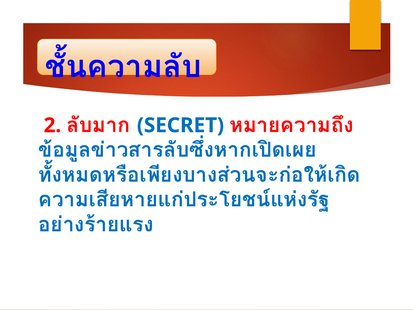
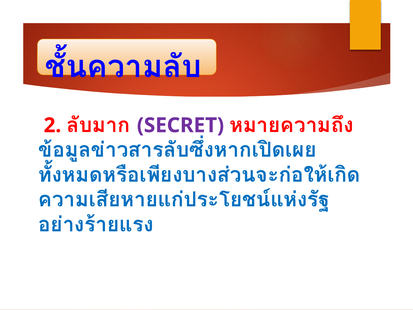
SECRET colour: blue -> purple
